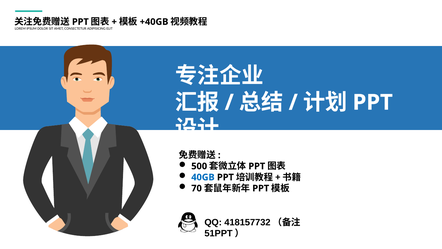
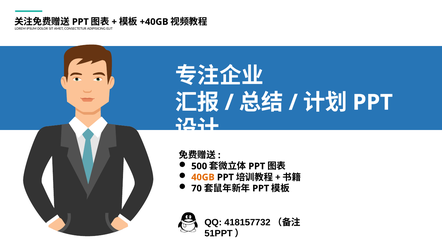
40GB colour: blue -> orange
